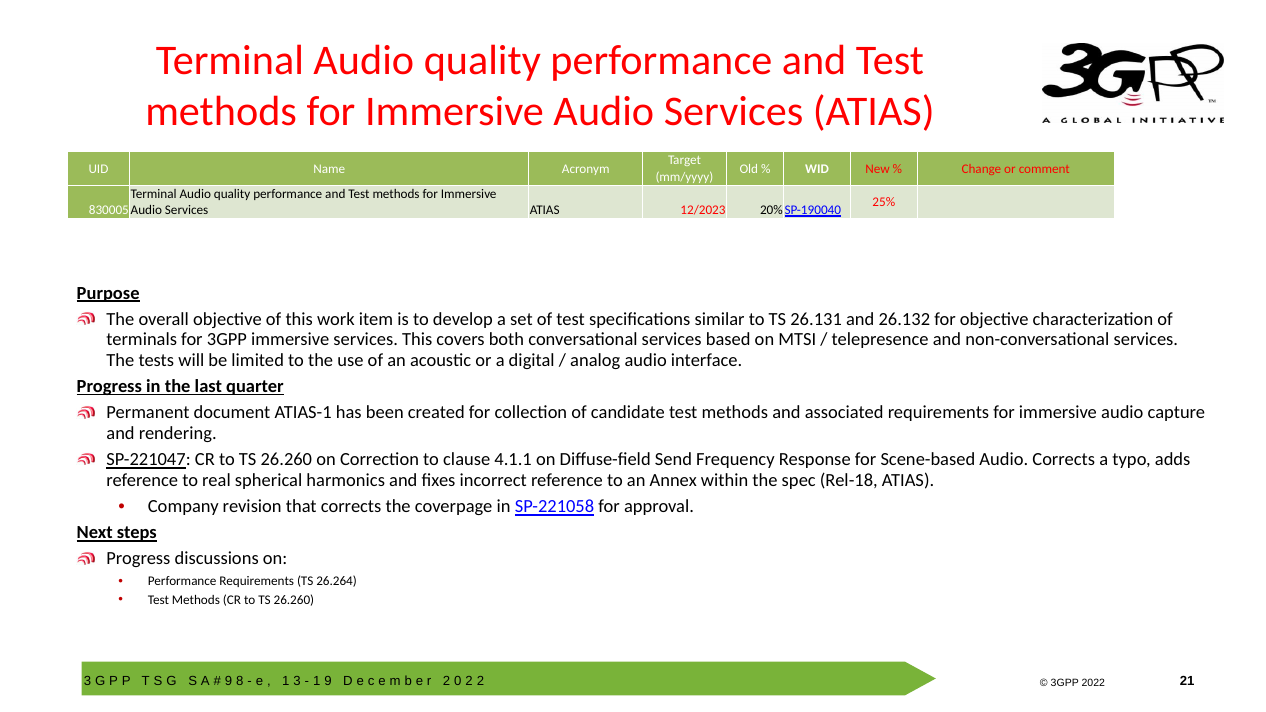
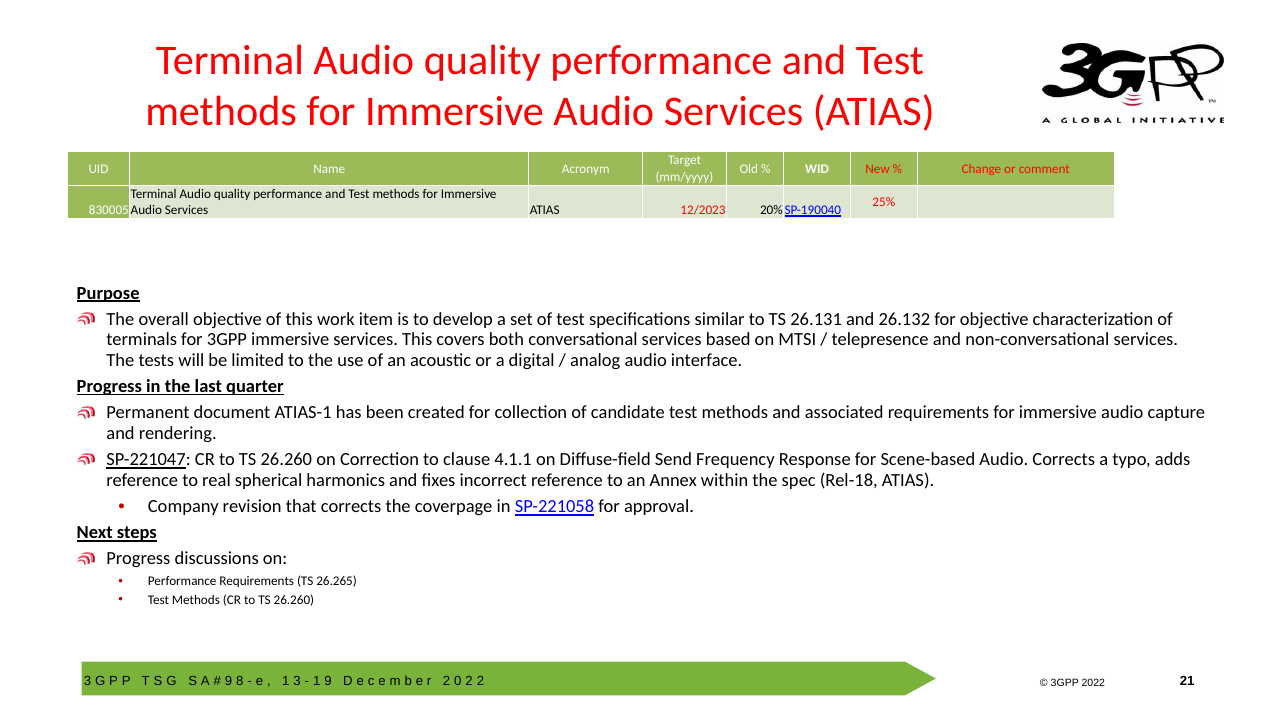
26.264: 26.264 -> 26.265
